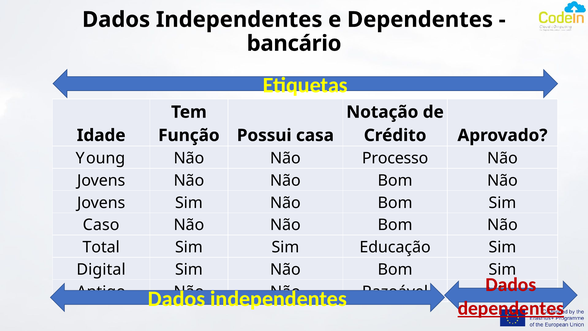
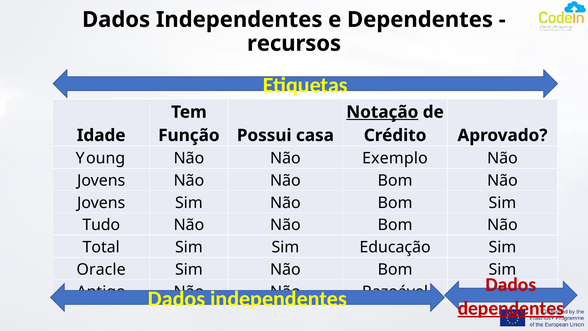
bancário: bancário -> recursos
Notação underline: none -> present
Processo: Processo -> Exemplo
Caso: Caso -> Tudo
Digital: Digital -> Oracle
